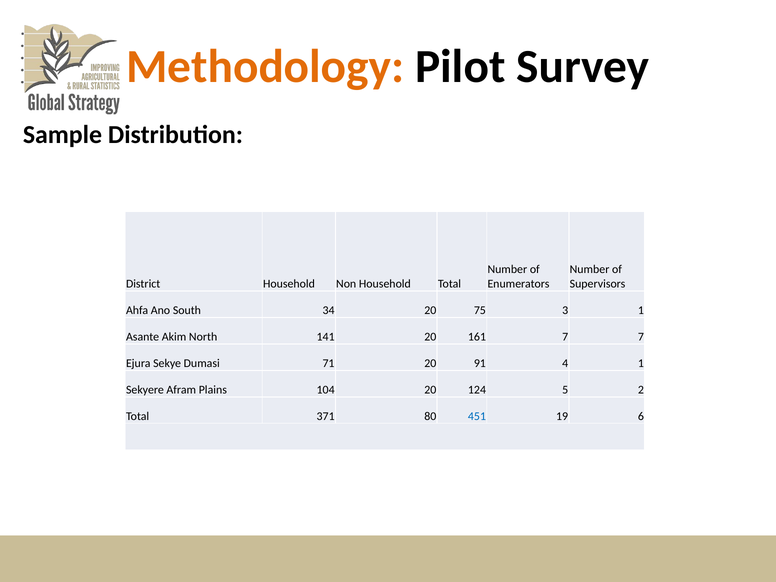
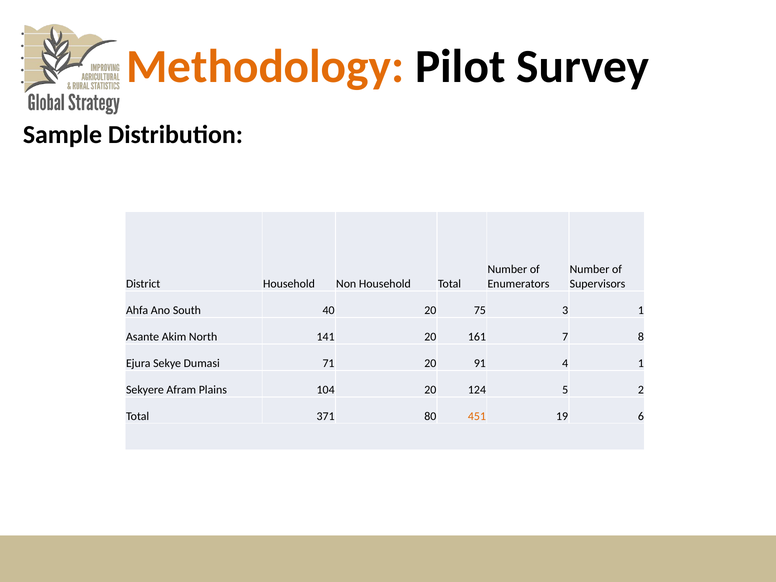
34: 34 -> 40
7 7: 7 -> 8
451 colour: blue -> orange
